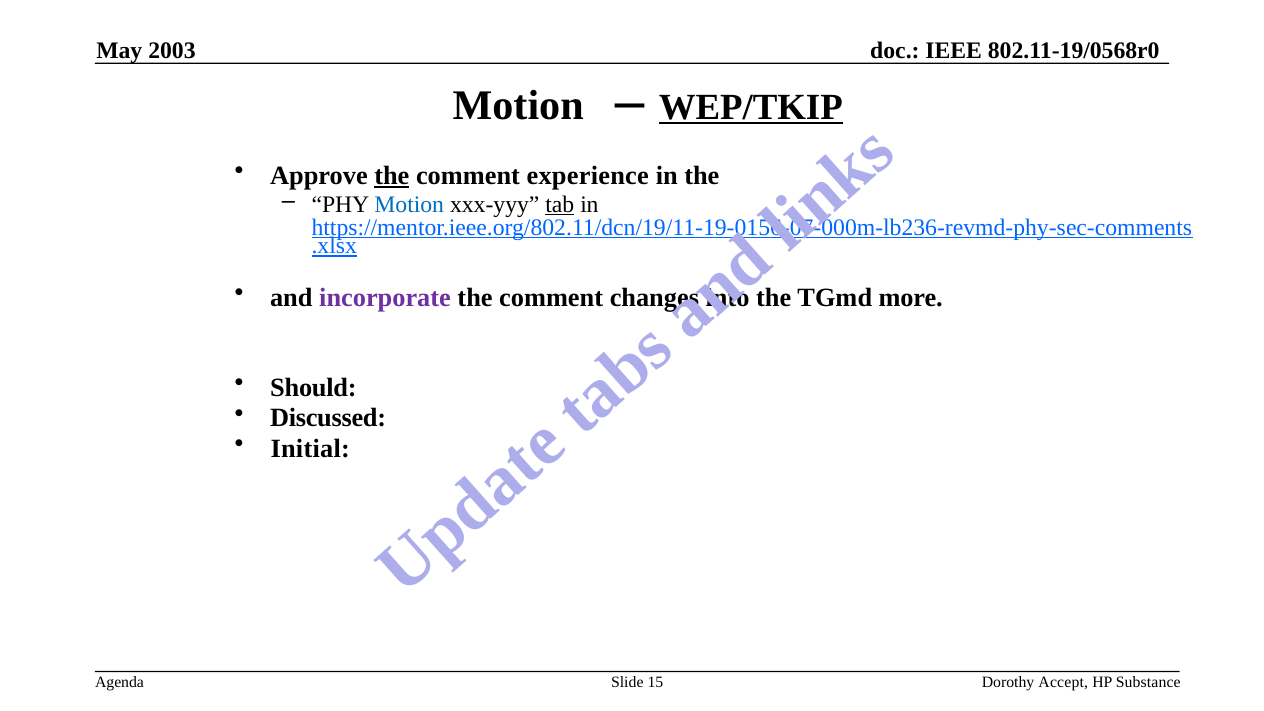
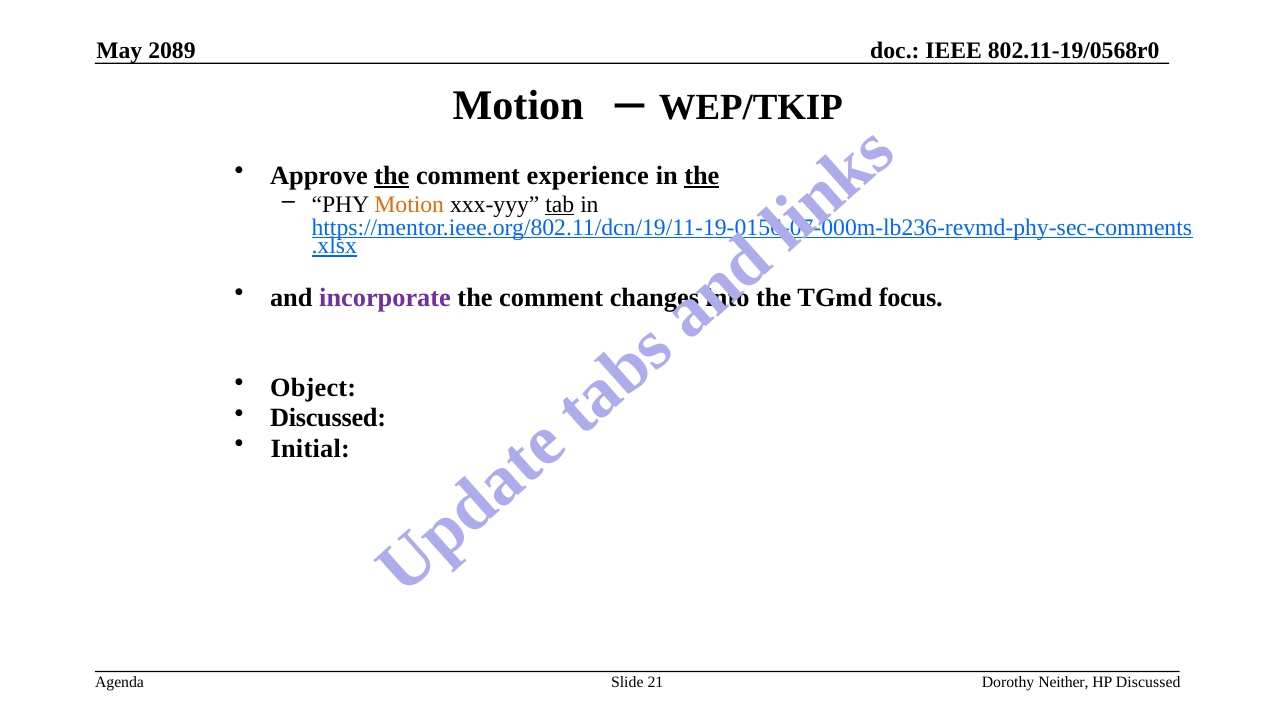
2003: 2003 -> 2089
WEP/TKIP underline: present -> none
the at (702, 176) underline: none -> present
Motion at (409, 204) colour: blue -> orange
more: more -> focus
Should: Should -> Object
15: 15 -> 21
Accept: Accept -> Neither
HP Substance: Substance -> Discussed
